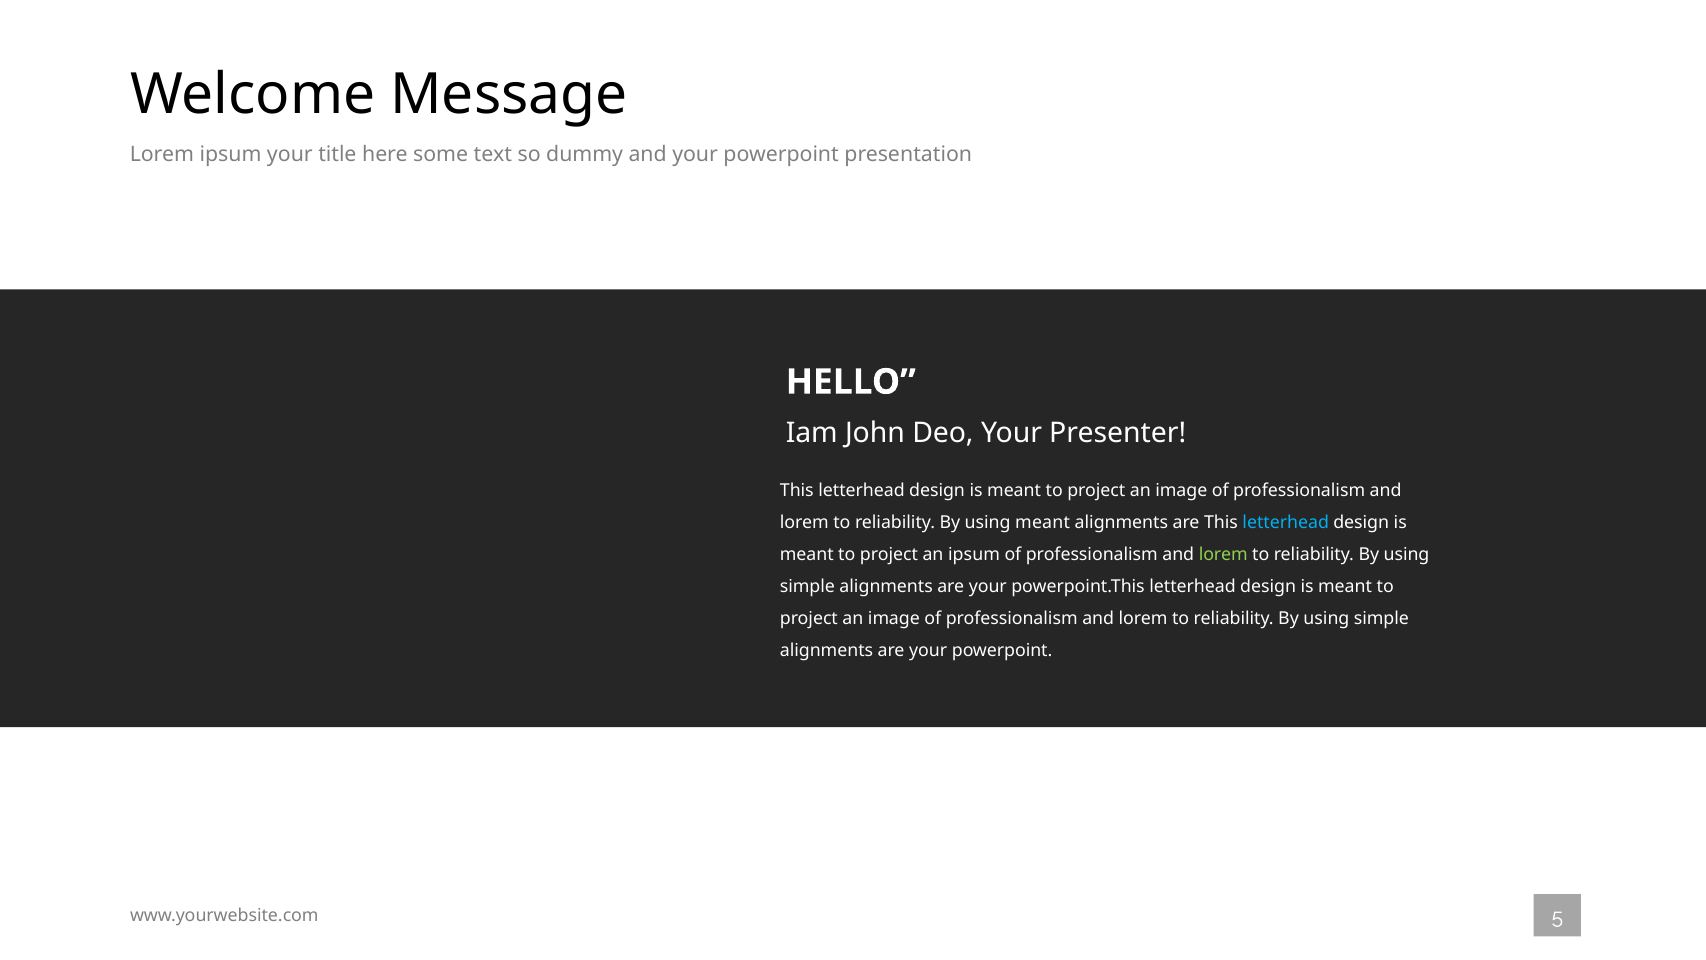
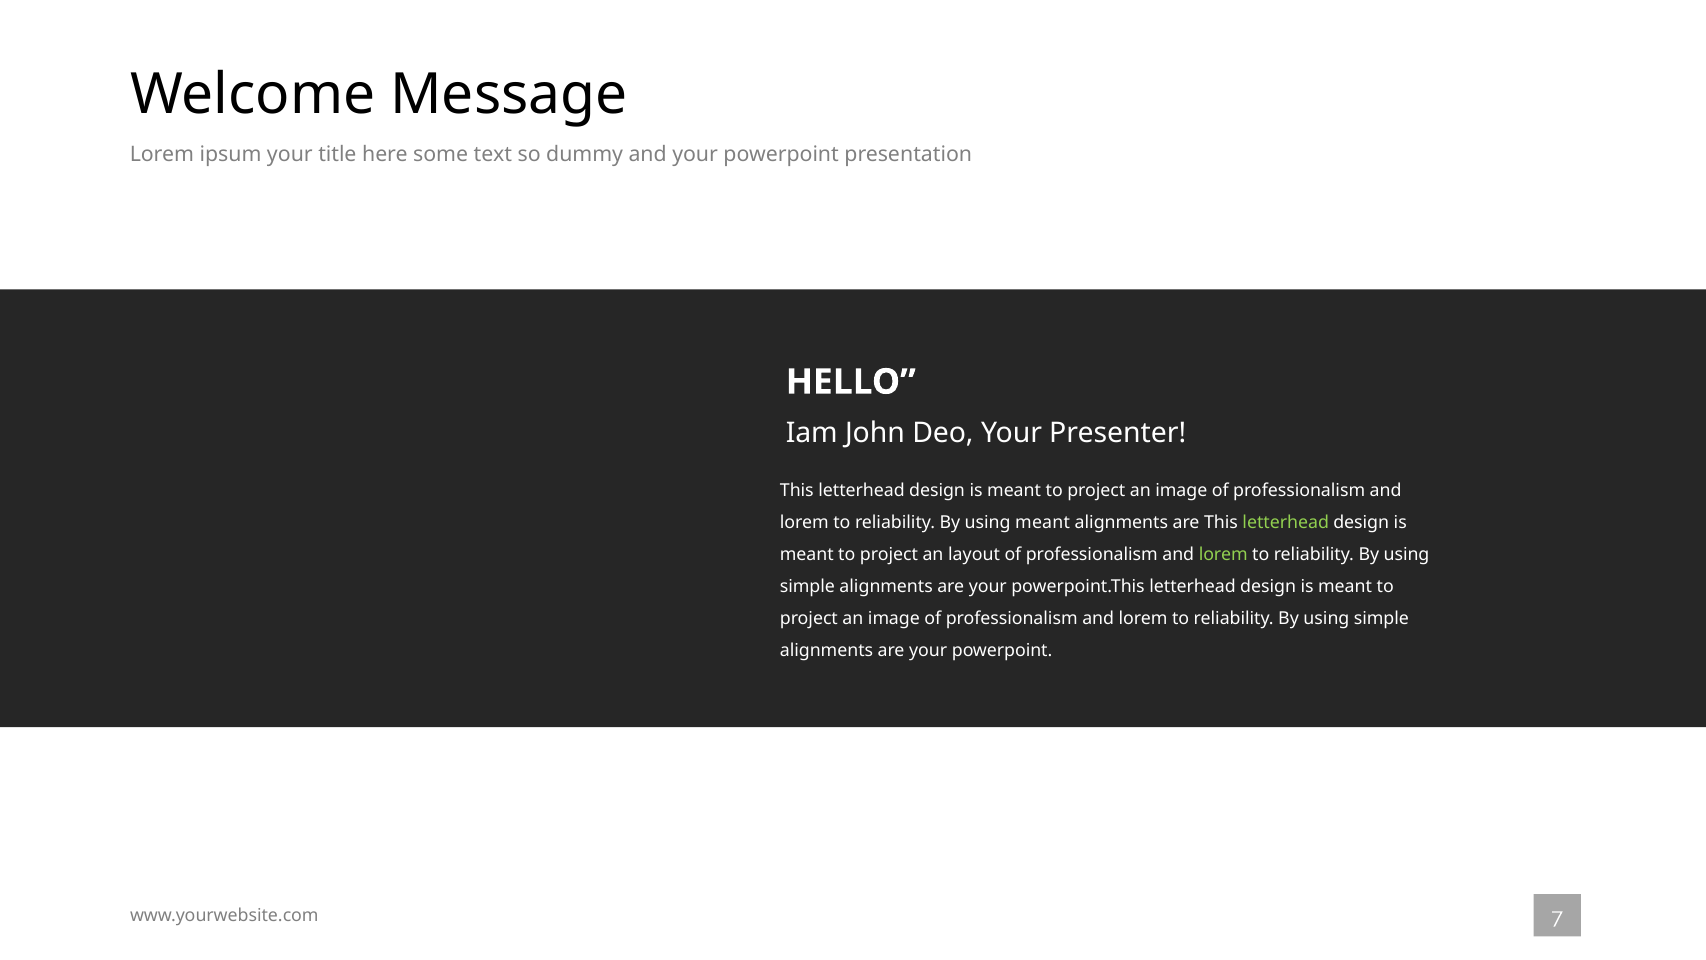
letterhead at (1286, 522) colour: light blue -> light green
an ipsum: ipsum -> layout
5: 5 -> 7
